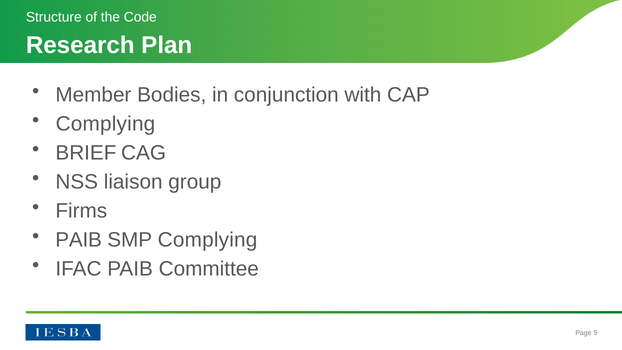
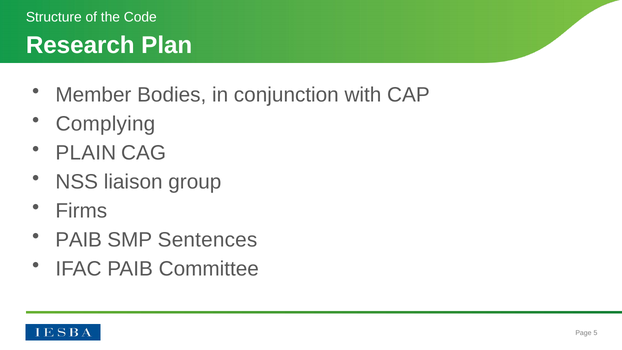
BRIEF: BRIEF -> PLAIN
SMP Complying: Complying -> Sentences
